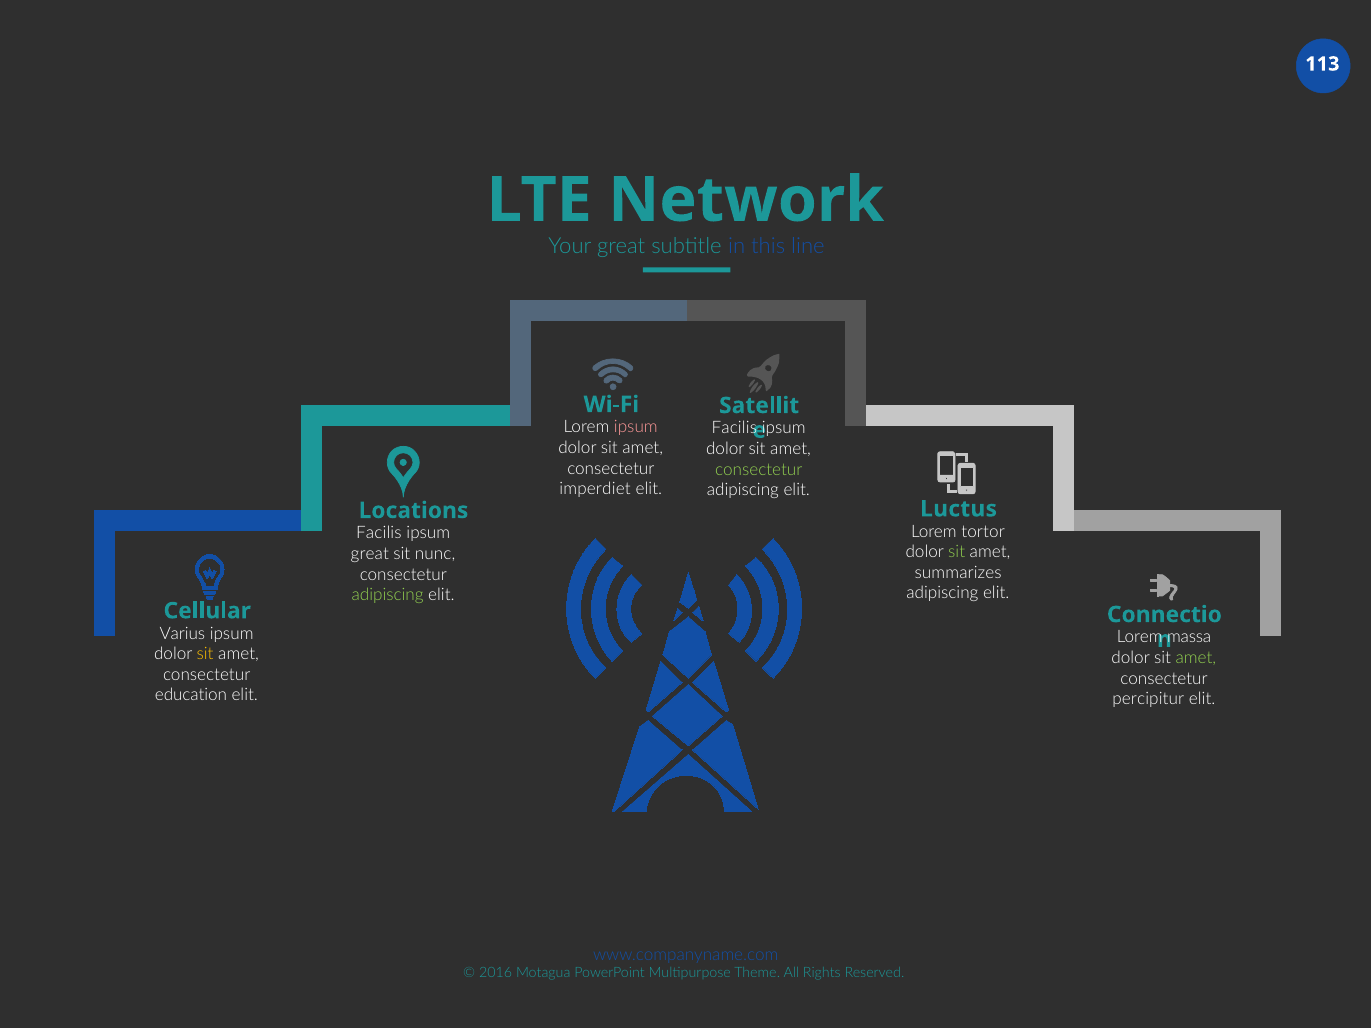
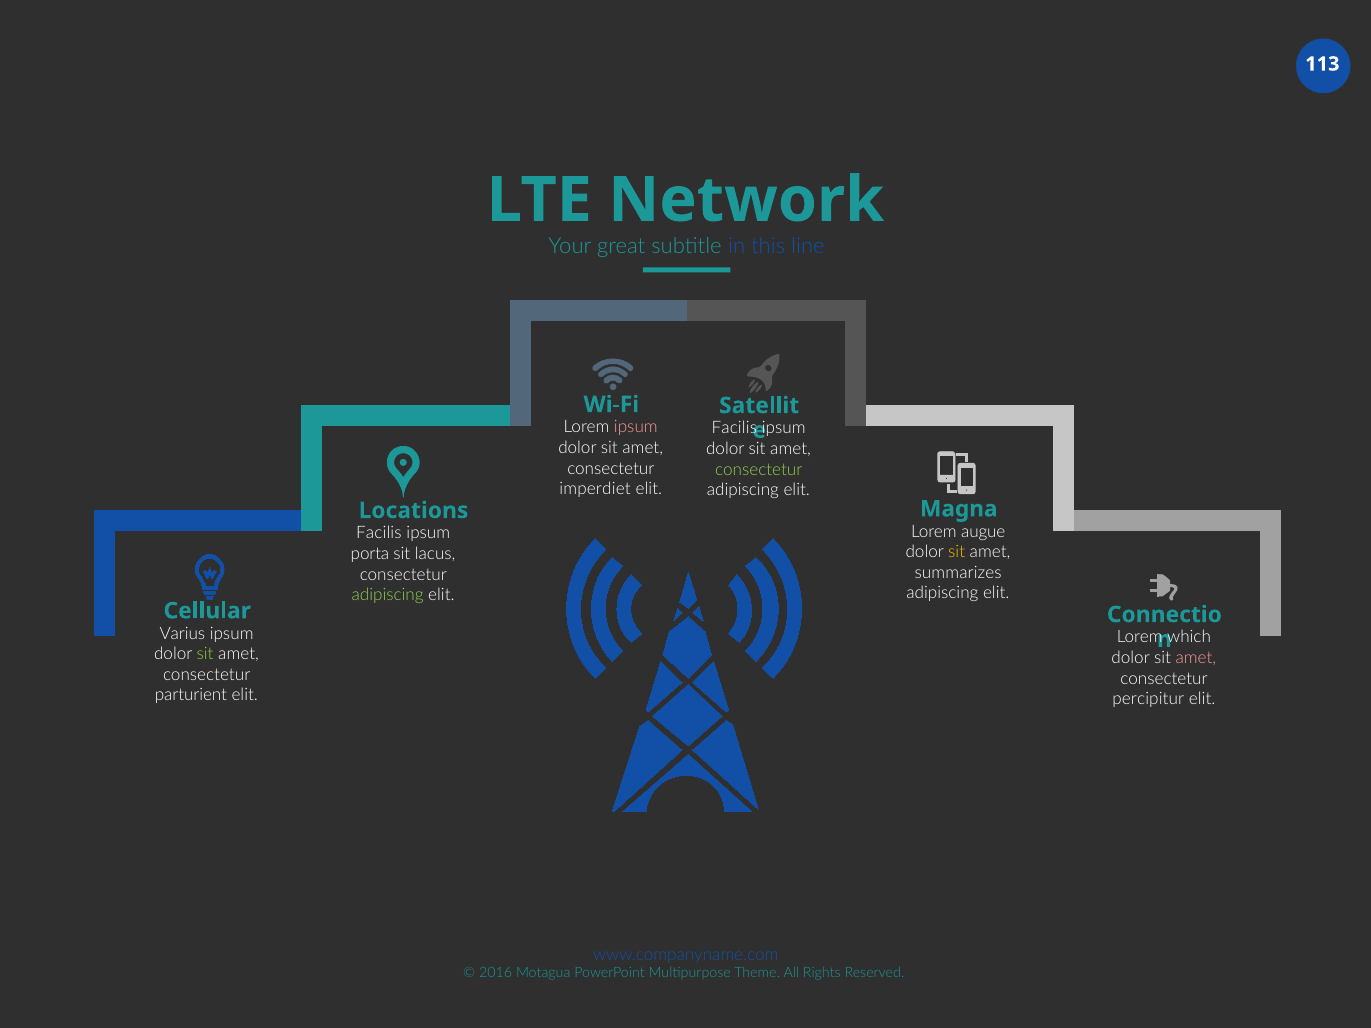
Luctus: Luctus -> Magna
tortor: tortor -> augue
sit at (957, 552) colour: light green -> yellow
great at (370, 554): great -> porta
nunc: nunc -> lacus
massa: massa -> which
sit at (205, 654) colour: yellow -> light green
amet at (1196, 658) colour: light green -> pink
education: education -> parturient
